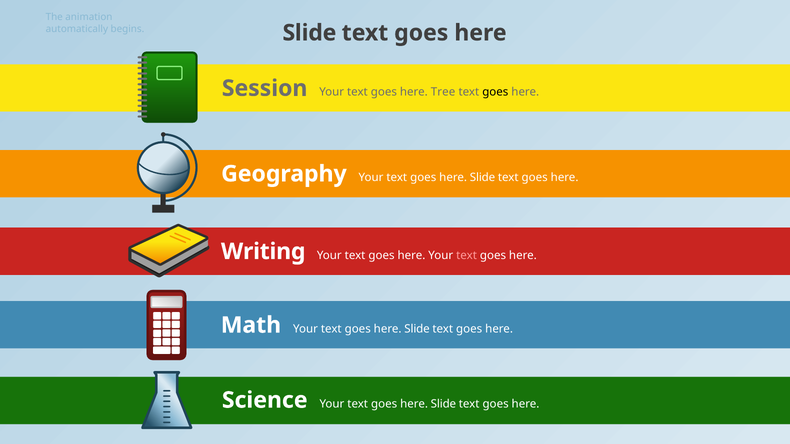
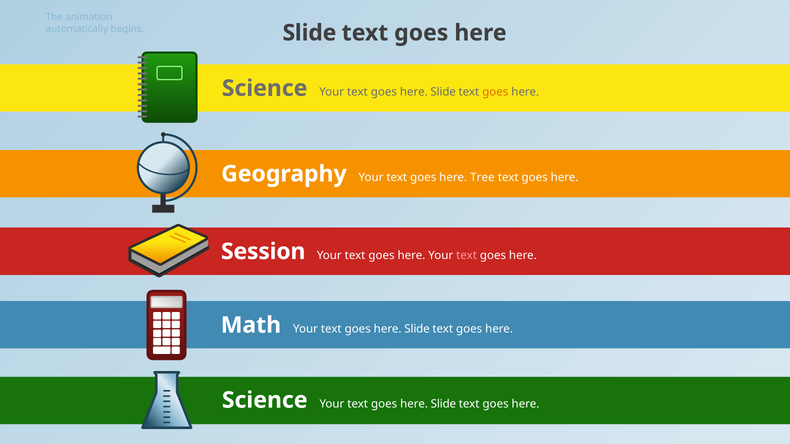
Session at (265, 88): Session -> Science
Tree at (443, 92): Tree -> Slide
goes at (495, 92) colour: black -> orange
Slide at (483, 178): Slide -> Tree
Writing: Writing -> Session
